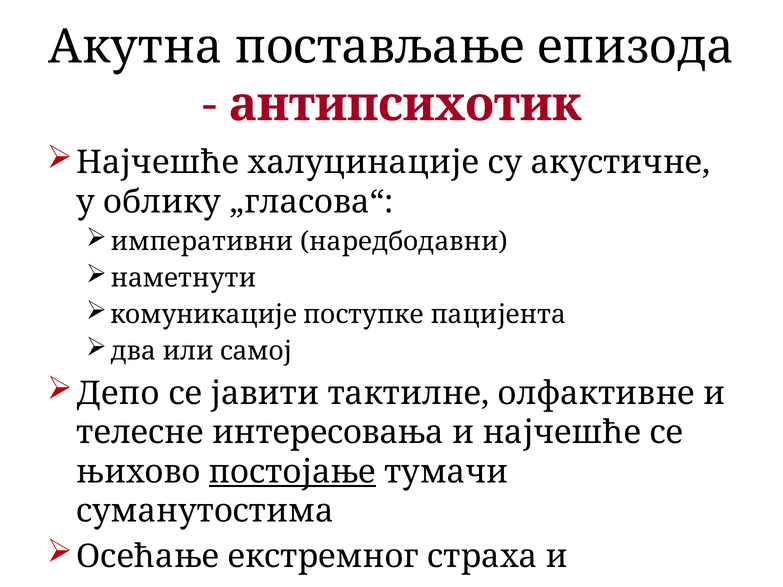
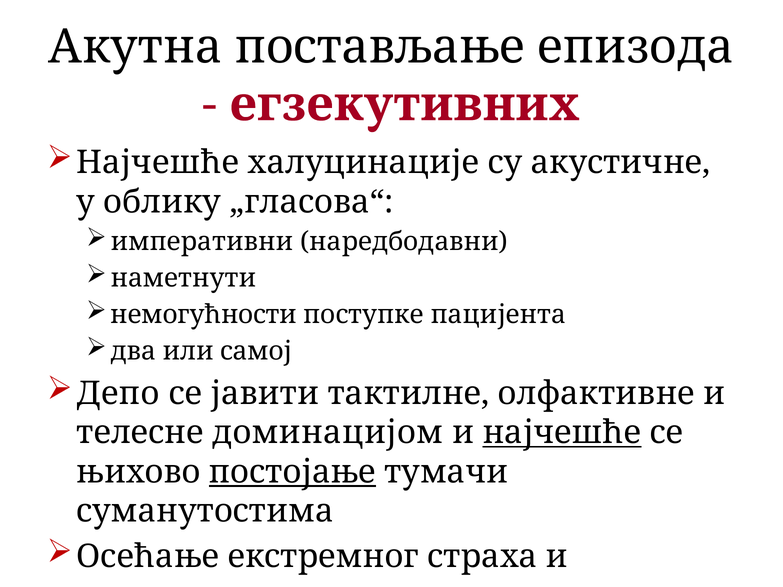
антипсихотик: антипсихотик -> егзекутивних
комуникације: комуникације -> немогућности
интересовања: интересовања -> доминацијом
најчешће at (562, 433) underline: none -> present
